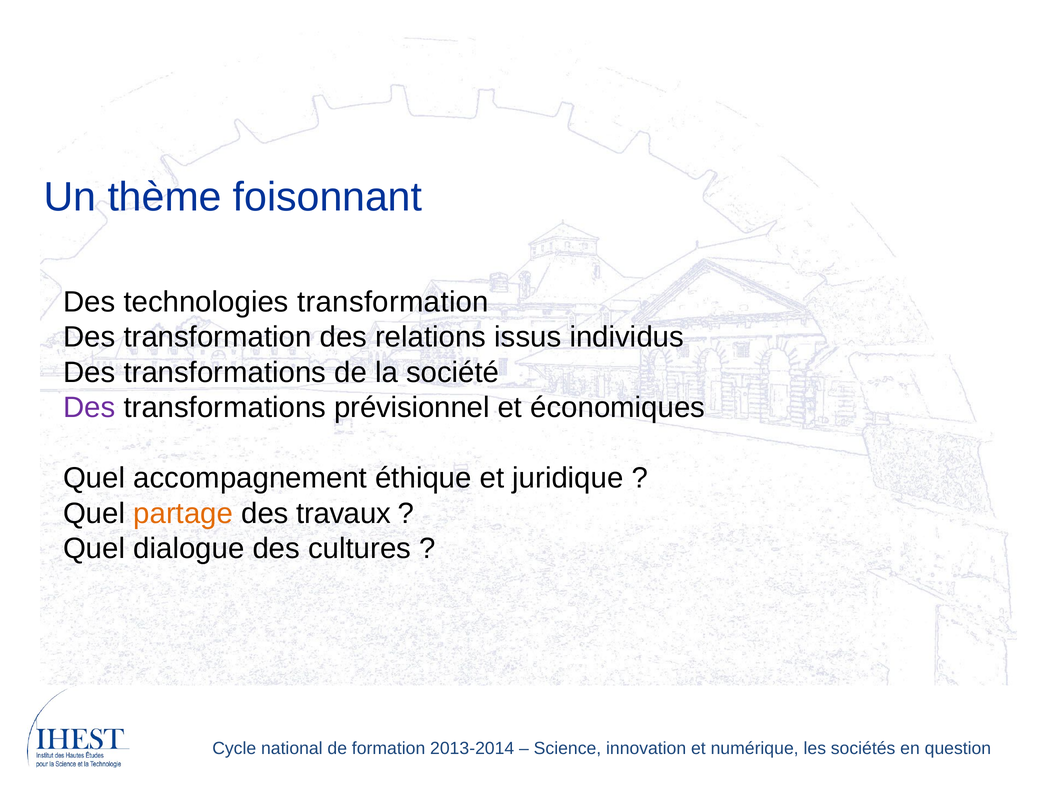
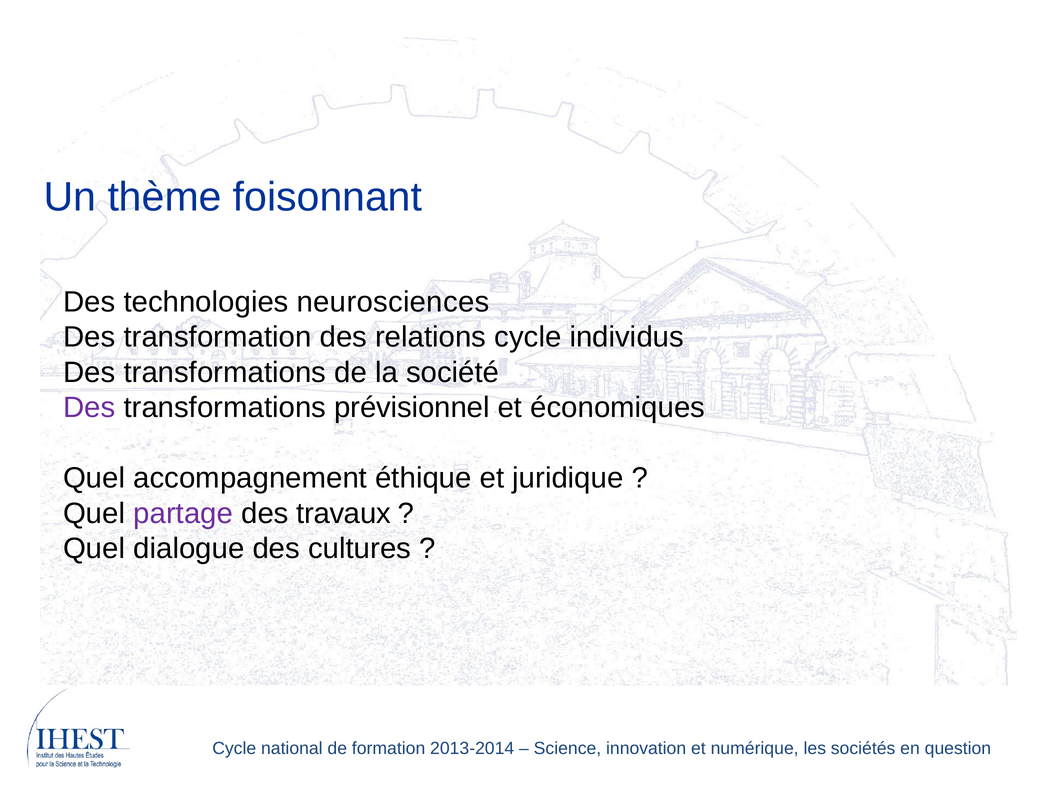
technologies transformation: transformation -> neurosciences
relations issus: issus -> cycle
partage colour: orange -> purple
